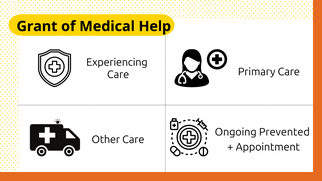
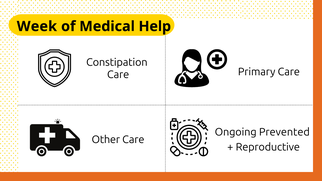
Grant: Grant -> Week
Experiencing: Experiencing -> Constipation
Appointment: Appointment -> Reproductive
